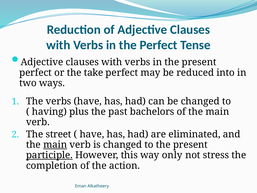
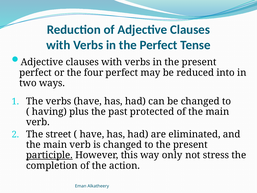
take: take -> four
bachelors: bachelors -> protected
main at (55, 145) underline: present -> none
